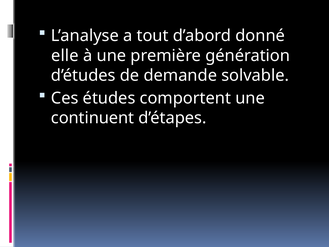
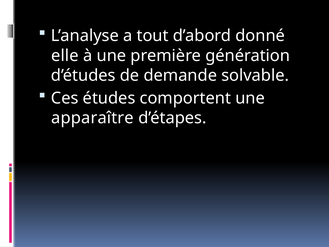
continuent: continuent -> apparaître
